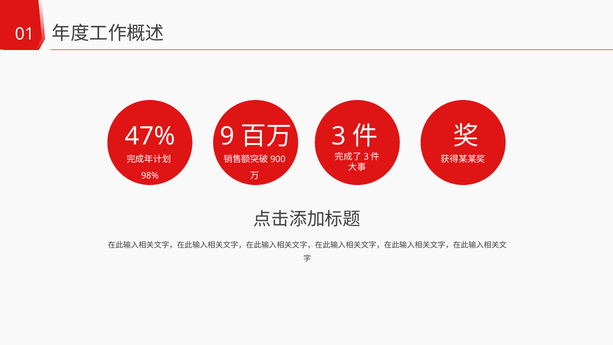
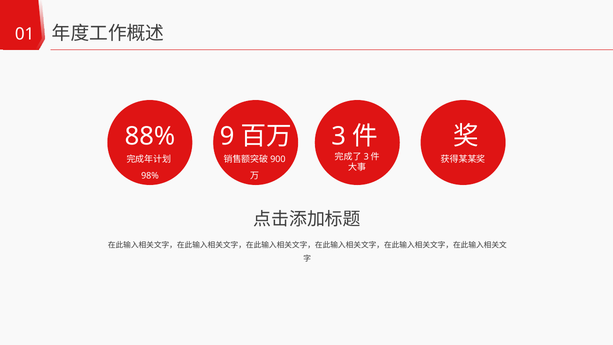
47%: 47% -> 88%
